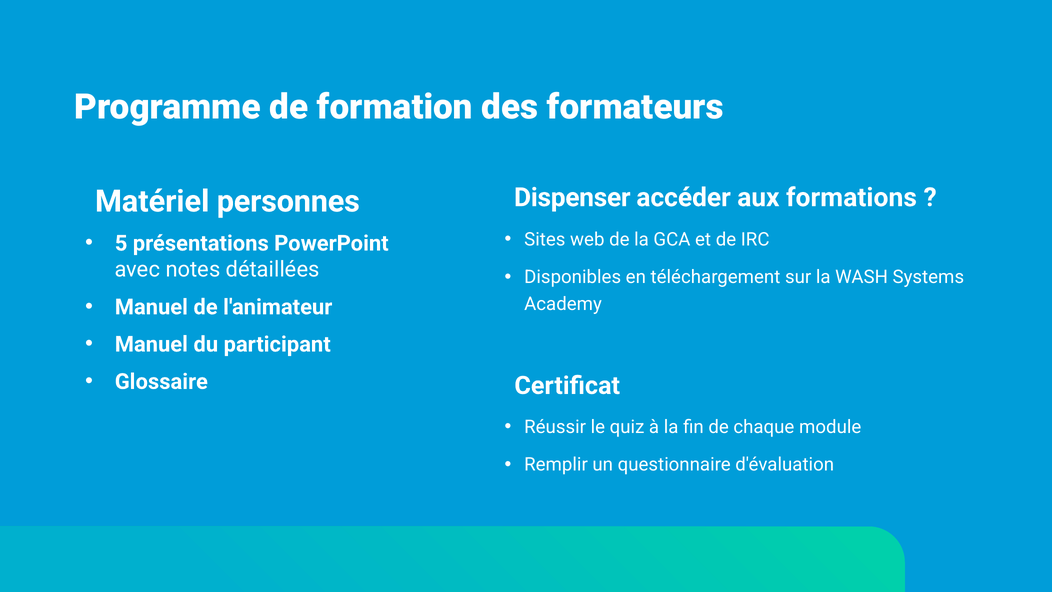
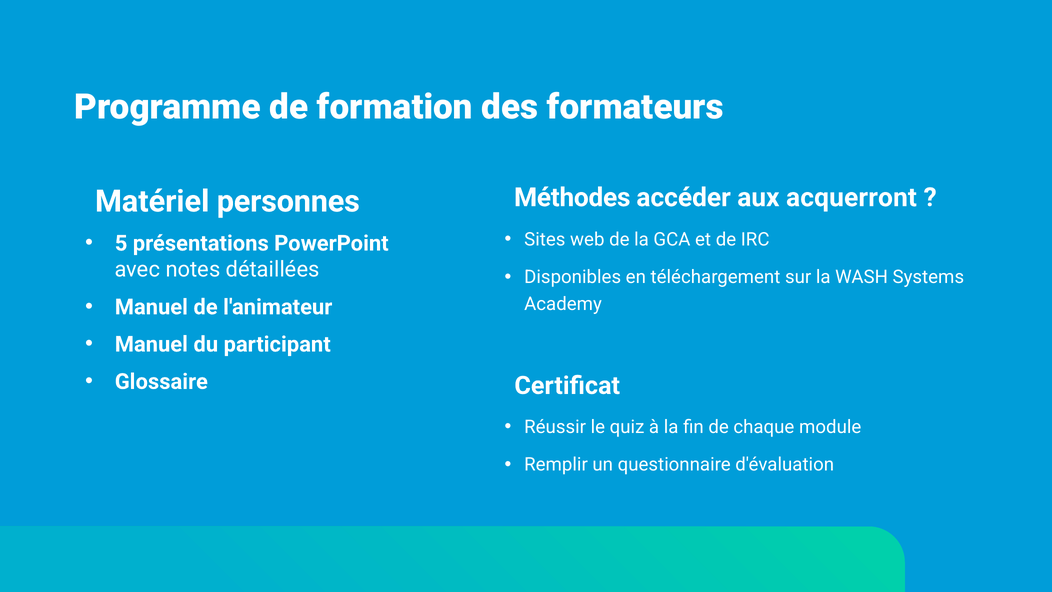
Dispenser: Dispenser -> Méthodes
formations: formations -> acquerront
